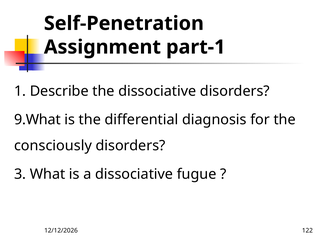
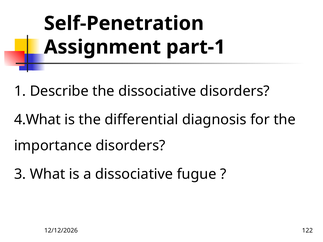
9.What: 9.What -> 4.What
consciously: consciously -> importance
